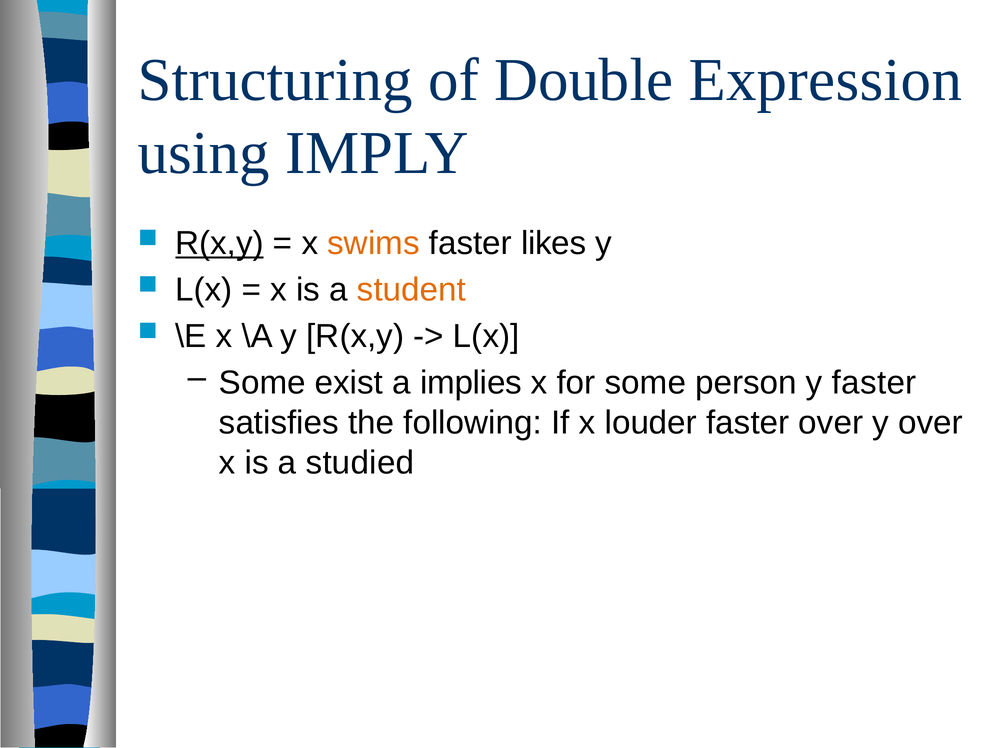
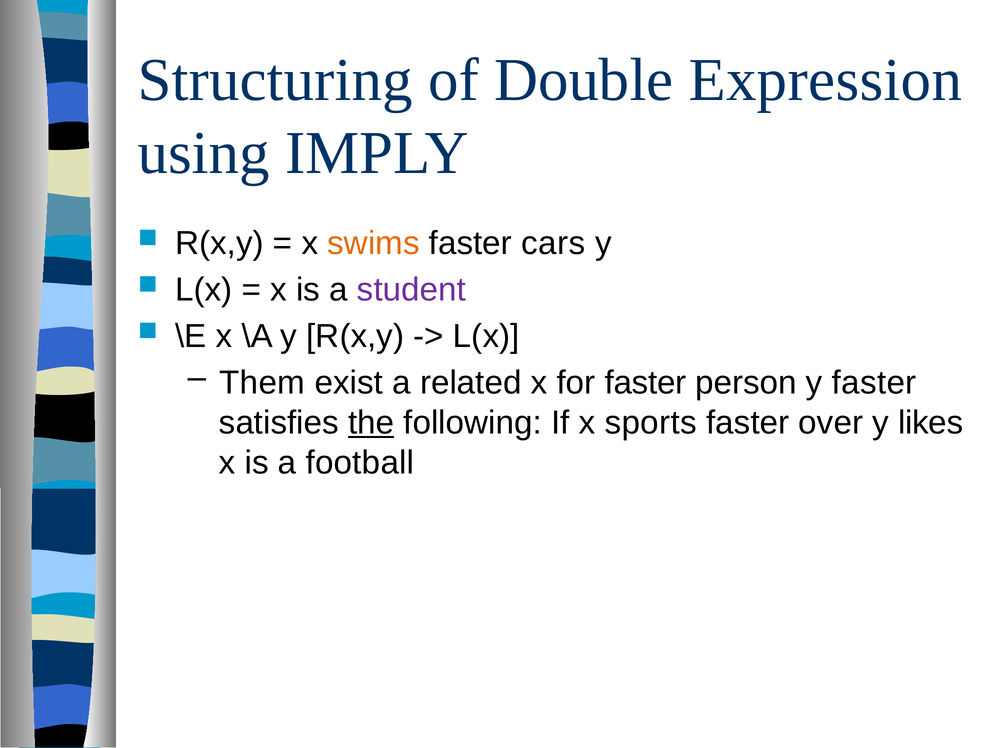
R(x,y at (220, 243) underline: present -> none
likes: likes -> cars
student colour: orange -> purple
Some at (262, 383): Some -> Them
implies: implies -> related
for some: some -> faster
the underline: none -> present
louder: louder -> sports
y over: over -> likes
studied: studied -> football
